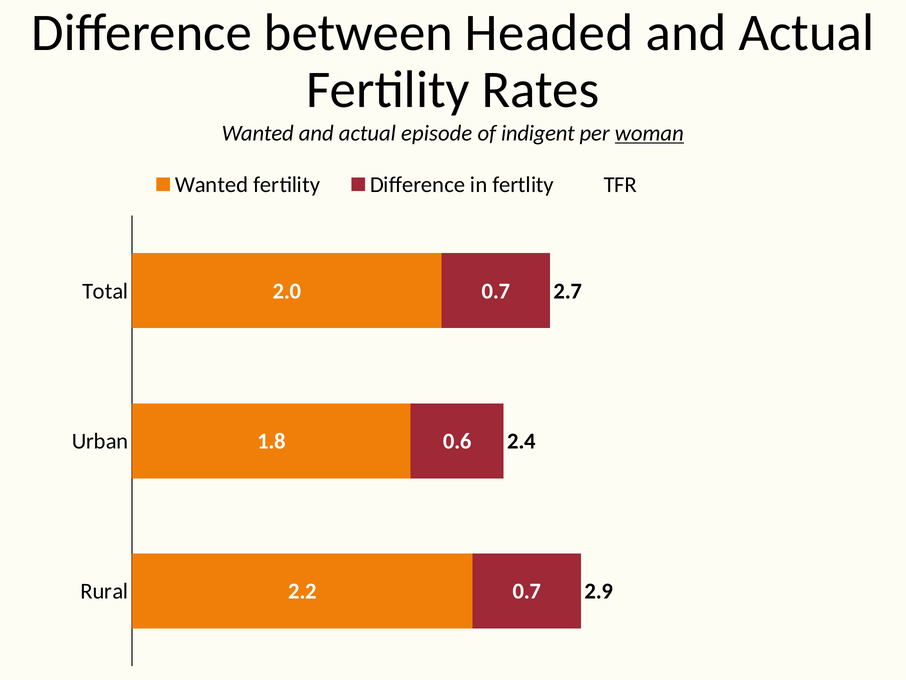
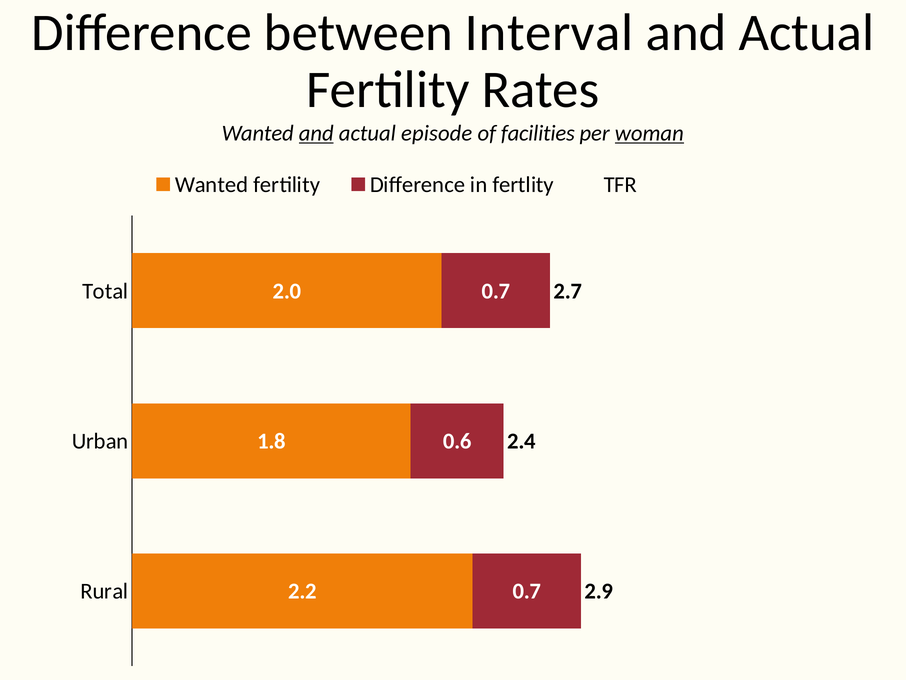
Headed: Headed -> Interval
and at (316, 133) underline: none -> present
indigent: indigent -> facilities
